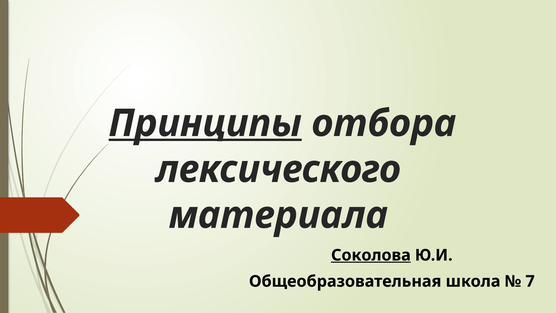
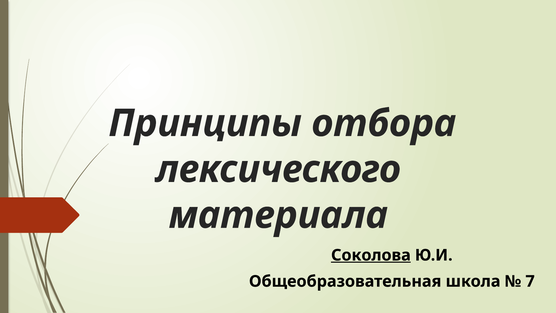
Принципы underline: present -> none
